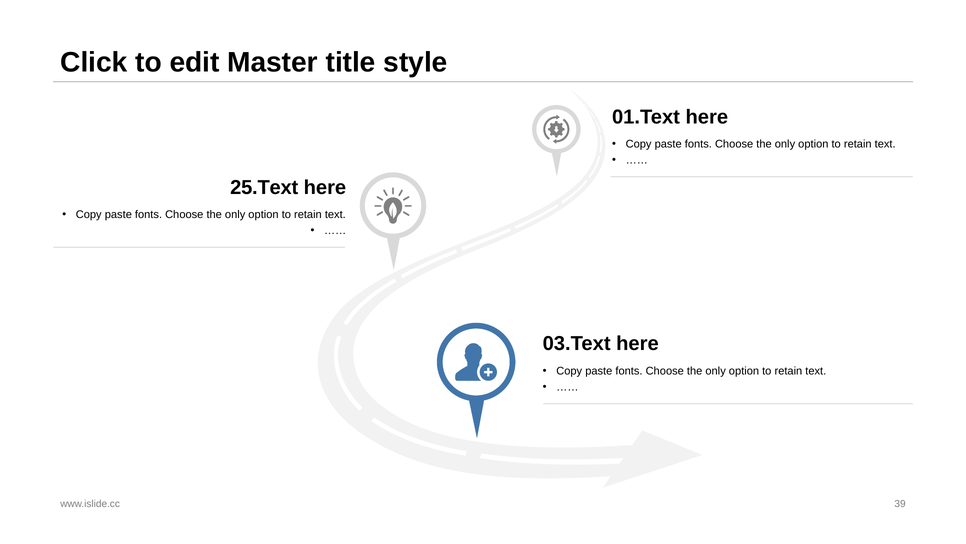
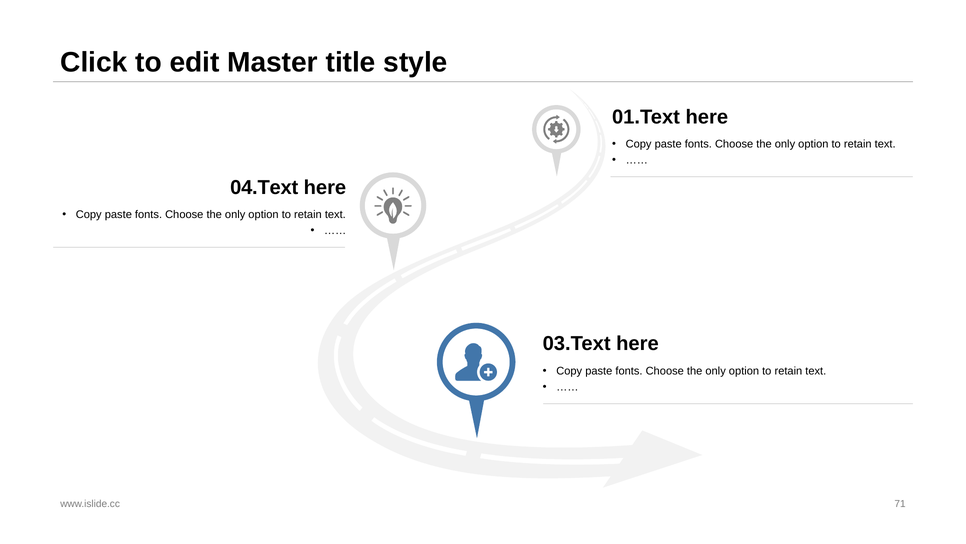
25.Text: 25.Text -> 04.Text
39: 39 -> 71
